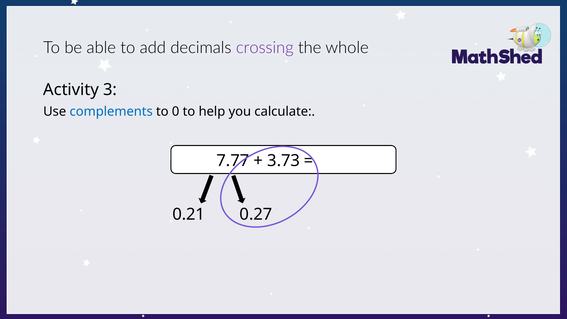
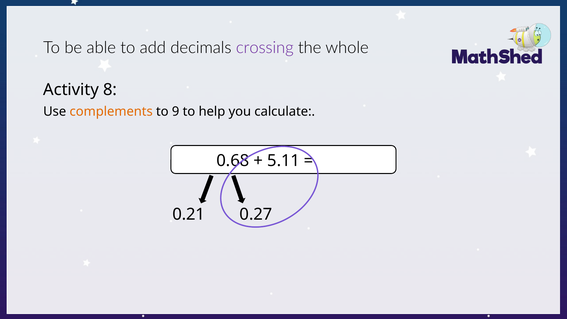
3: 3 -> 8
complements colour: blue -> orange
0: 0 -> 9
7.77: 7.77 -> 0.68
3.73: 3.73 -> 5.11
